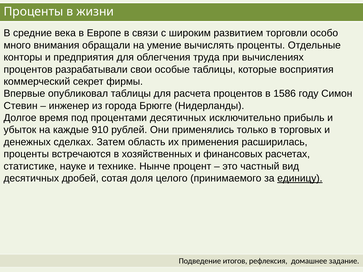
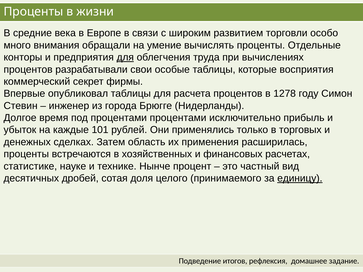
для at (125, 57) underline: none -> present
1586: 1586 -> 1278
процентами десятичных: десятичных -> процентами
910: 910 -> 101
